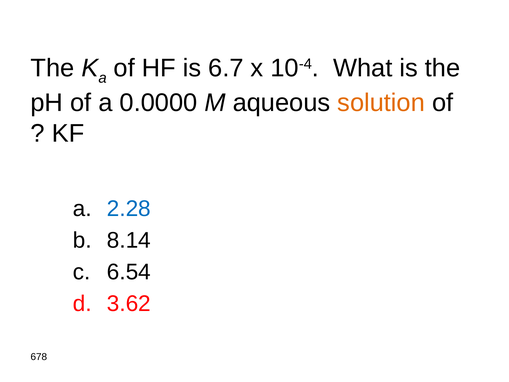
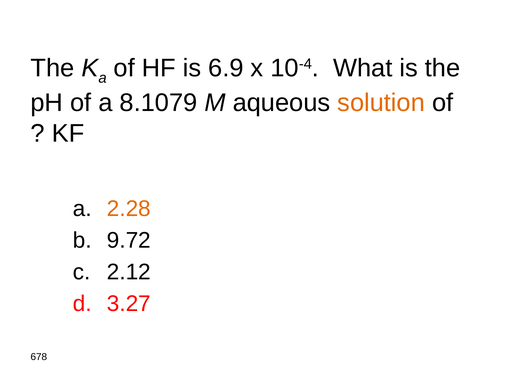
6.7: 6.7 -> 6.9
0.0000: 0.0000 -> 8.1079
2.28 colour: blue -> orange
8.14: 8.14 -> 9.72
6.54: 6.54 -> 2.12
3.62: 3.62 -> 3.27
